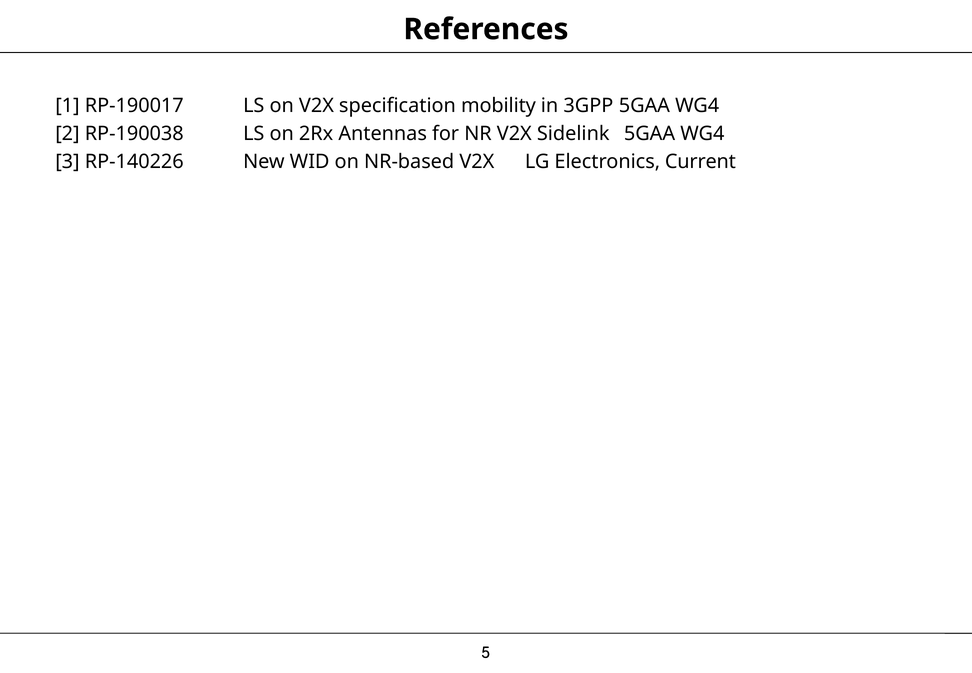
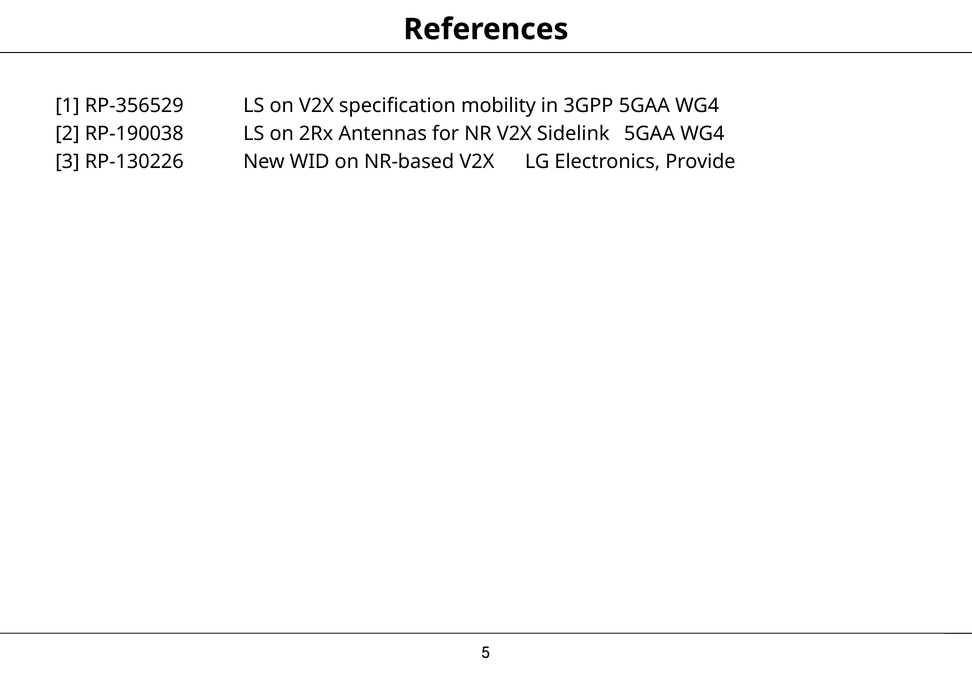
RP-190017: RP-190017 -> RP-356529
RP-140226: RP-140226 -> RP-130226
Current: Current -> Provide
